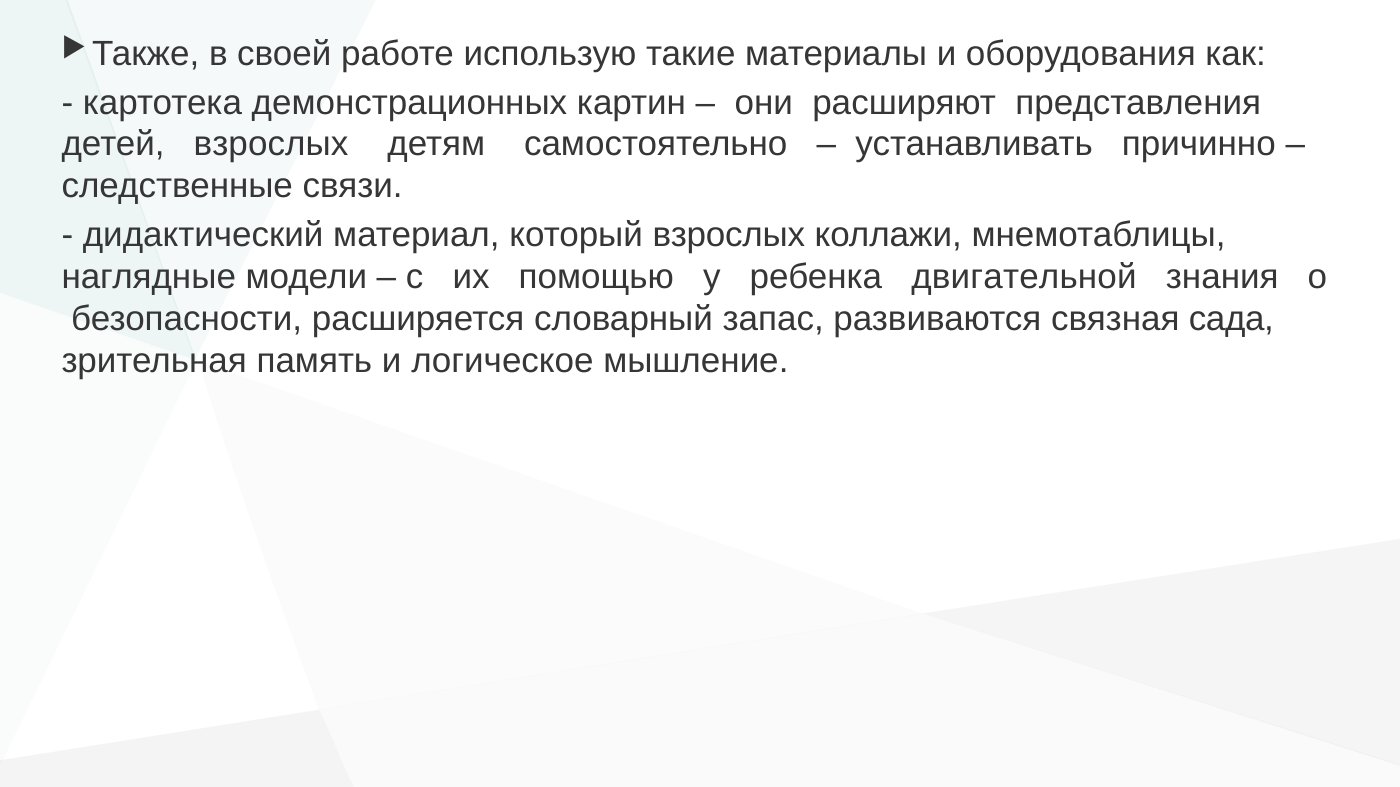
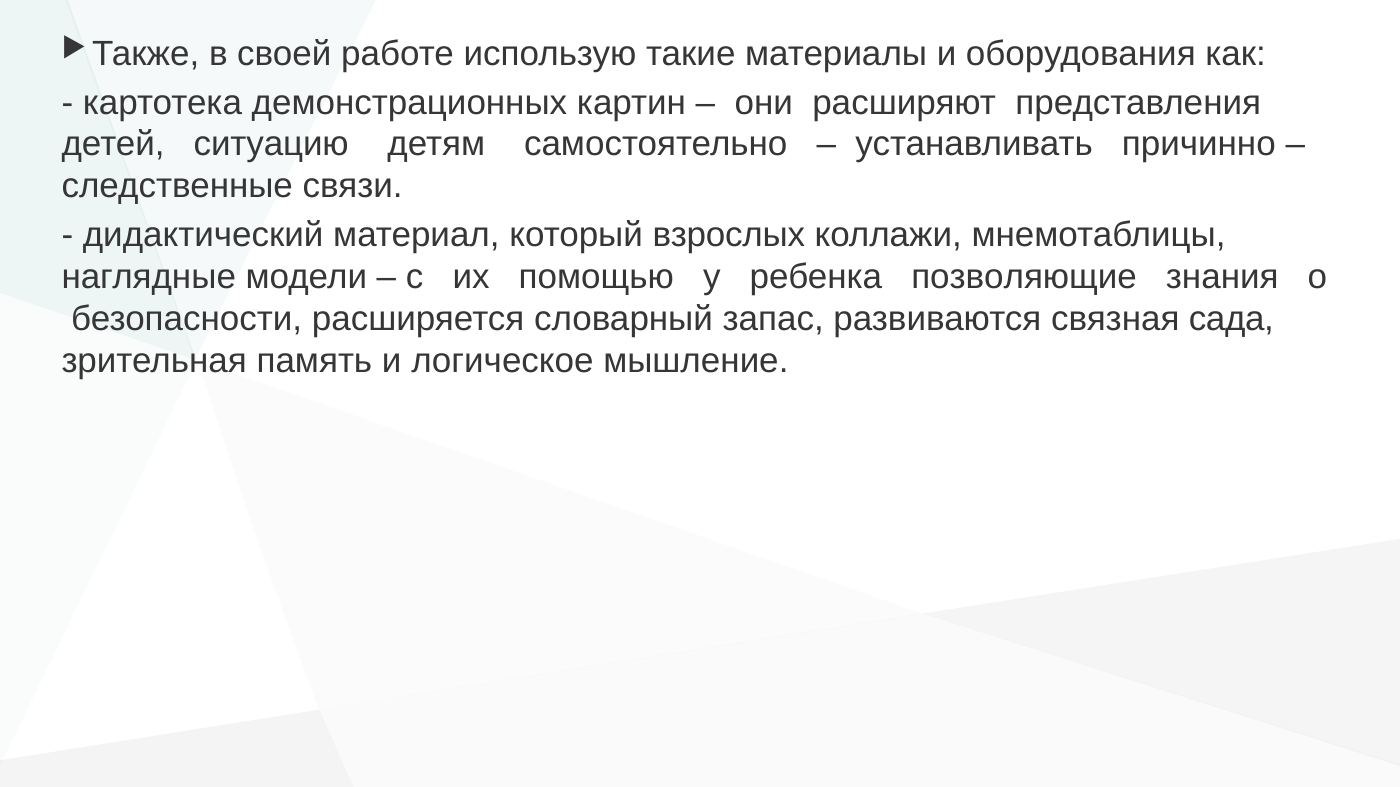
детей взрослых: взрослых -> ситуацию
двигательной: двигательной -> позволяющие
